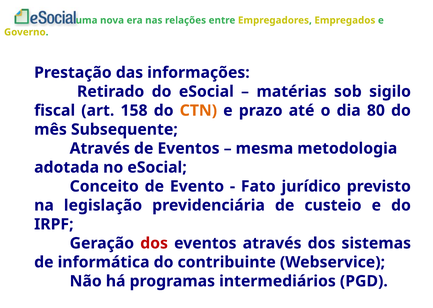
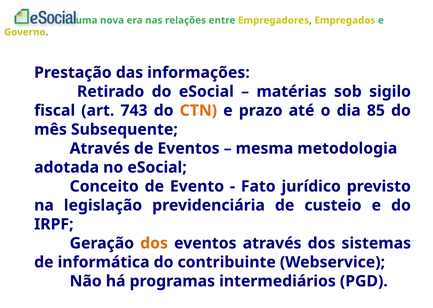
158: 158 -> 743
80: 80 -> 85
dos at (154, 243) colour: red -> orange
